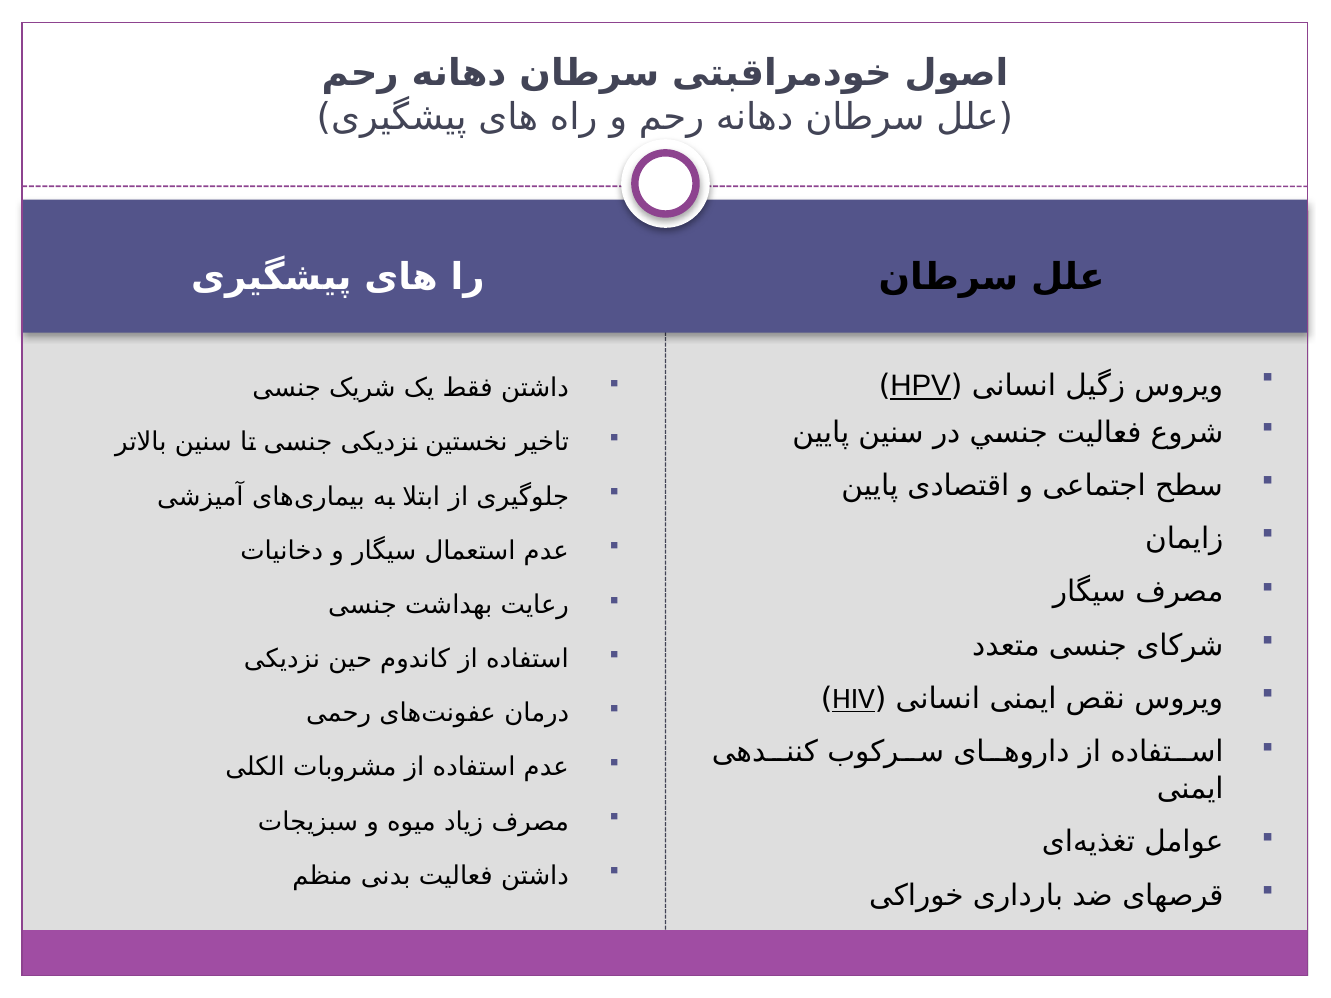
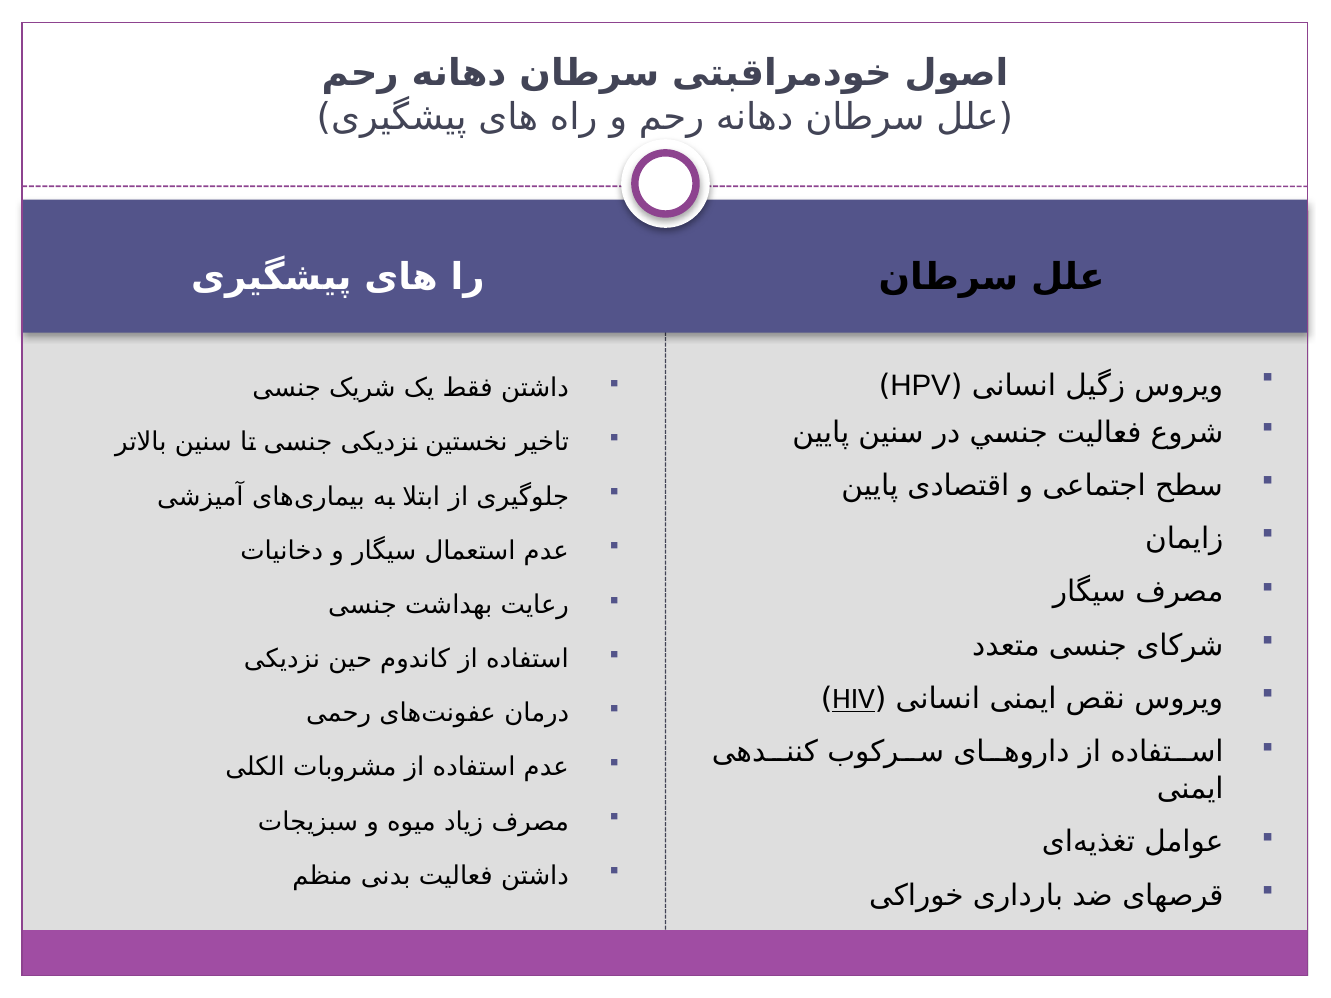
HPV underline: present -> none
